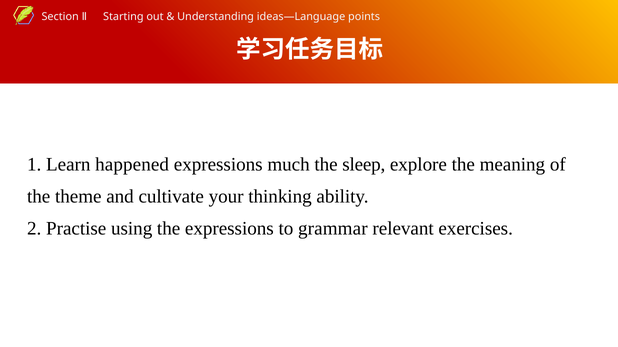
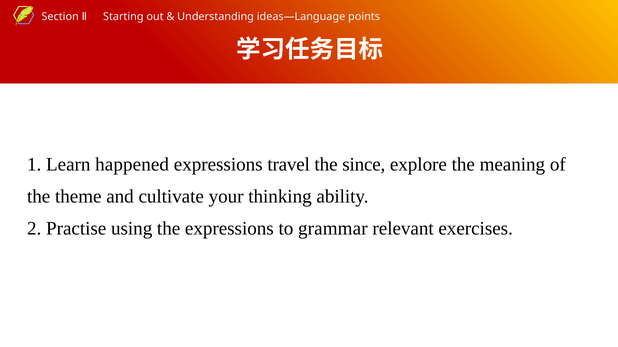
much: much -> travel
sleep: sleep -> since
